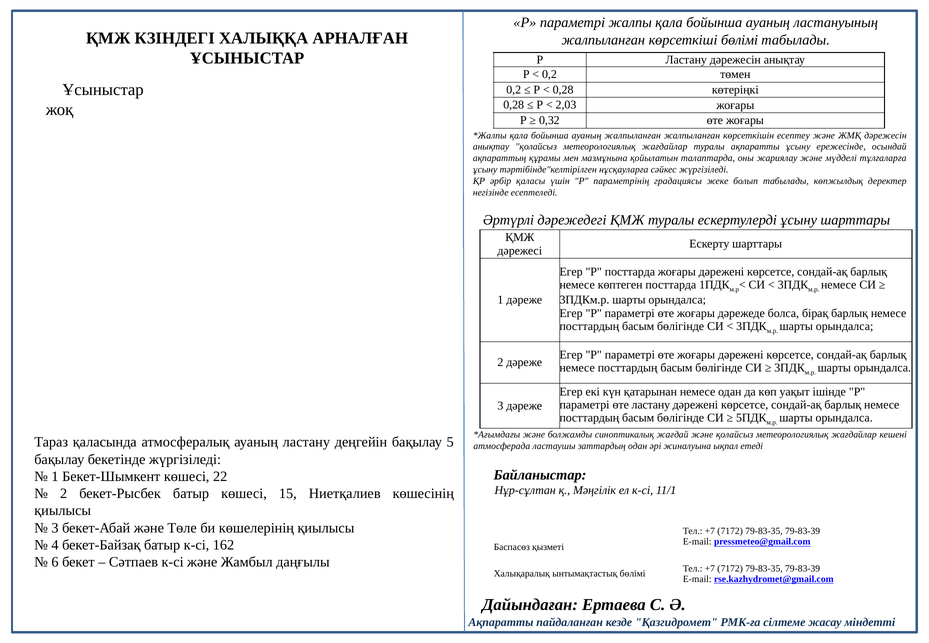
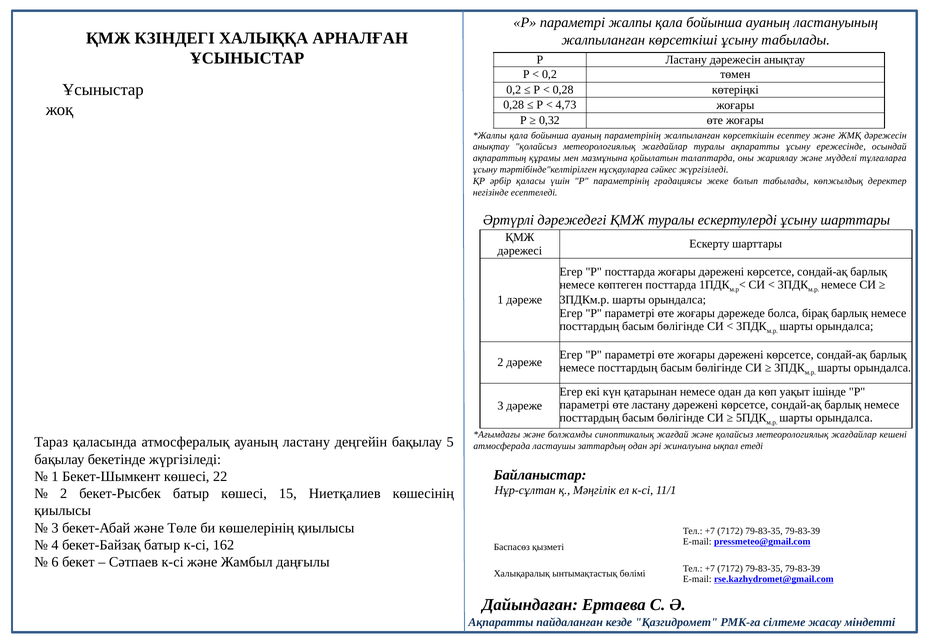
көрсеткіші бөлімі: бөлімі -> ұсыну
2,03: 2,03 -> 4,73
ауаның жалпыланған: жалпыланған -> параметрінің
